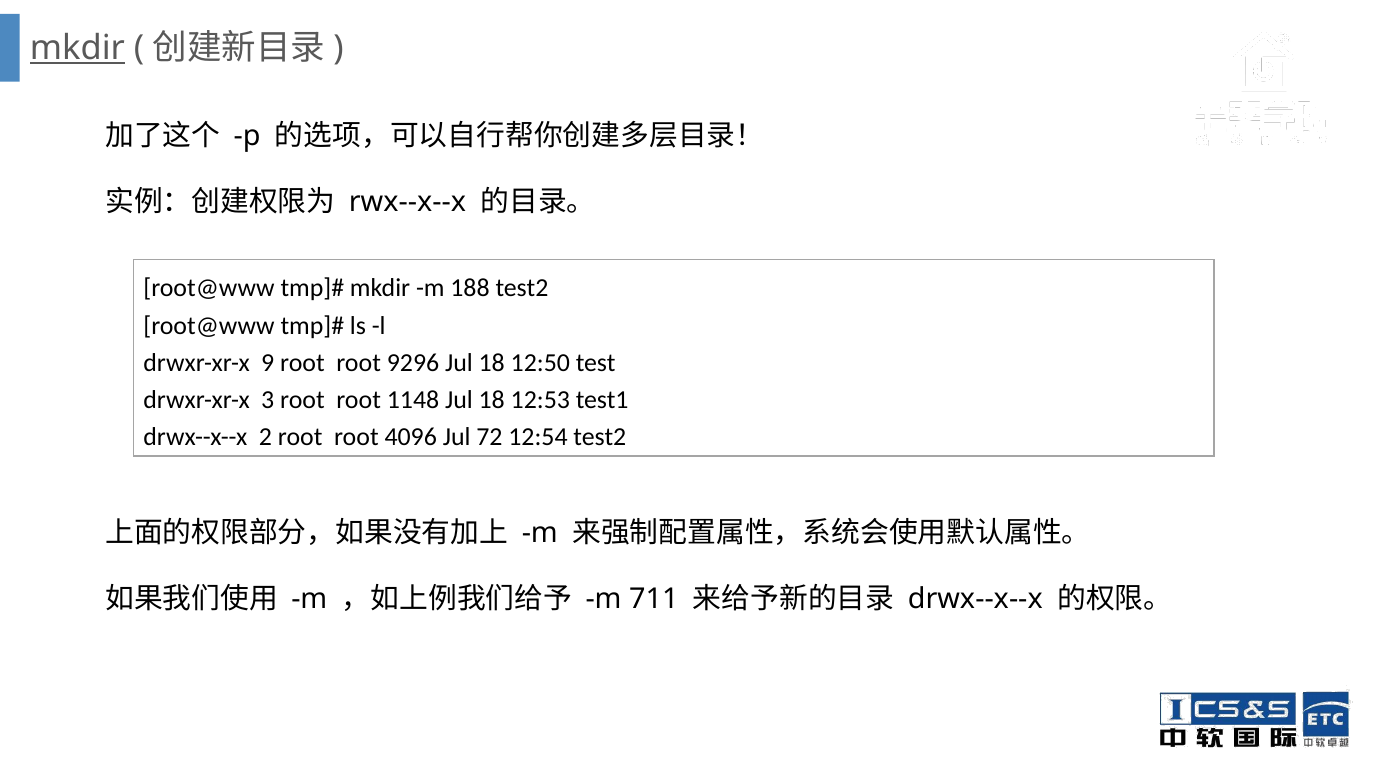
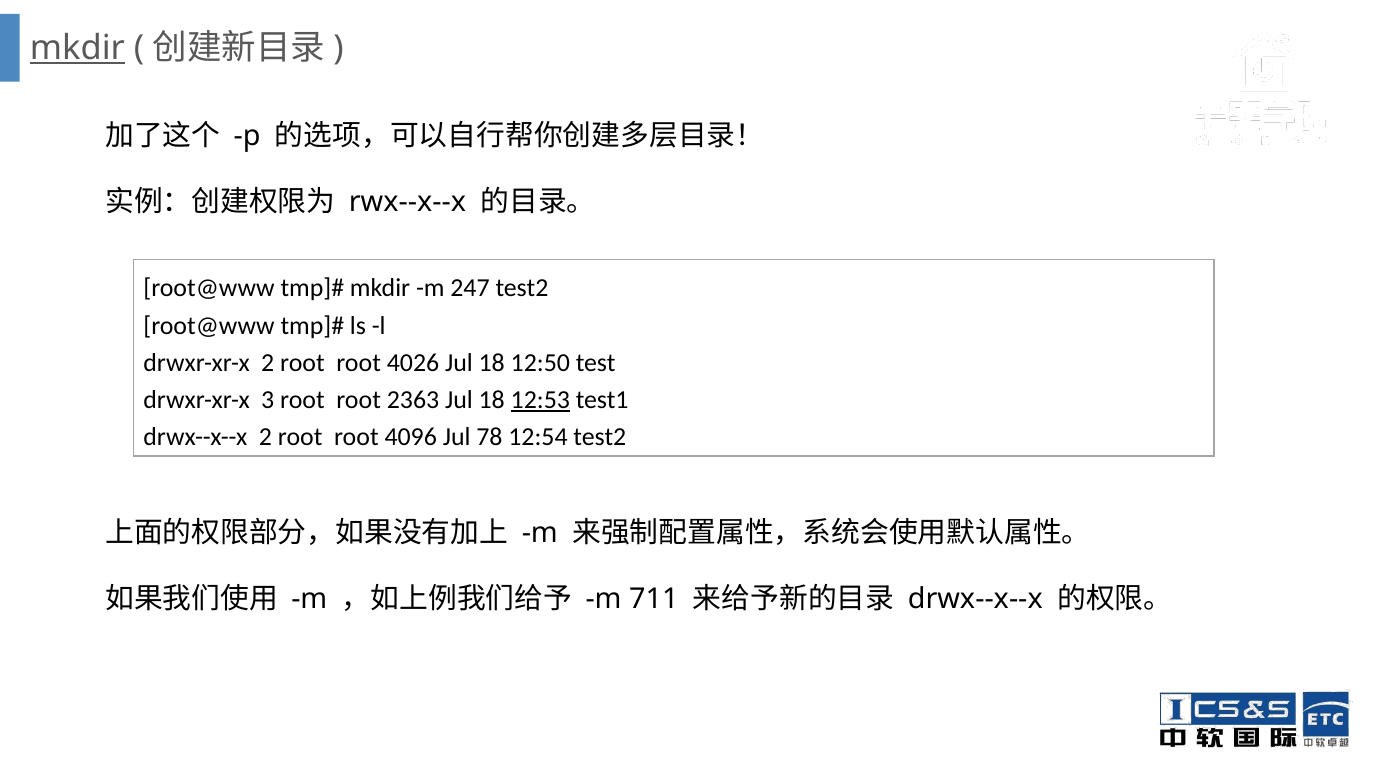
188: 188 -> 247
drwxr-xr-x 9: 9 -> 2
9296: 9296 -> 4026
1148: 1148 -> 2363
12:53 underline: none -> present
72: 72 -> 78
